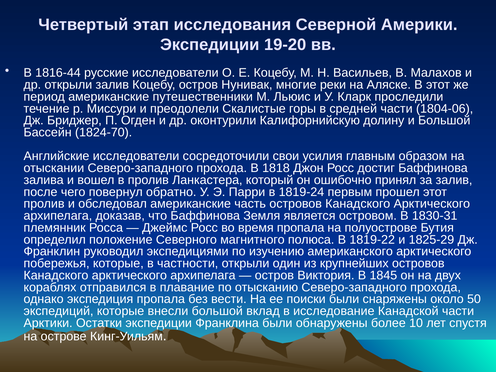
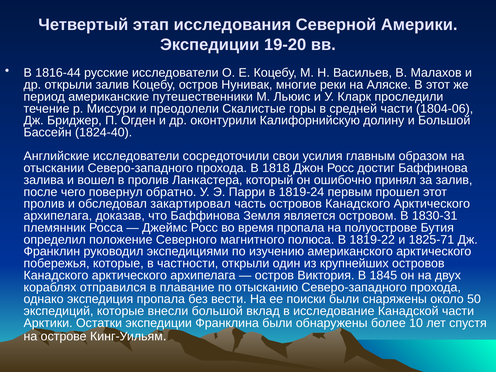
1824-70: 1824-70 -> 1824-40
обследовал американские: американские -> закартировал
1825-29: 1825-29 -> 1825-71
